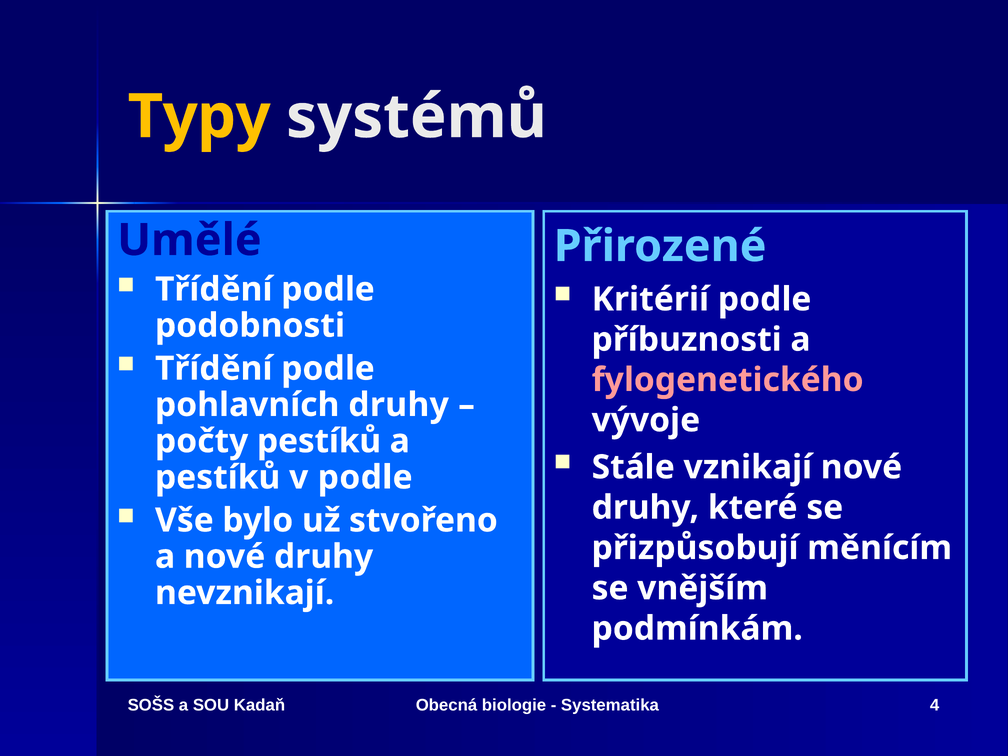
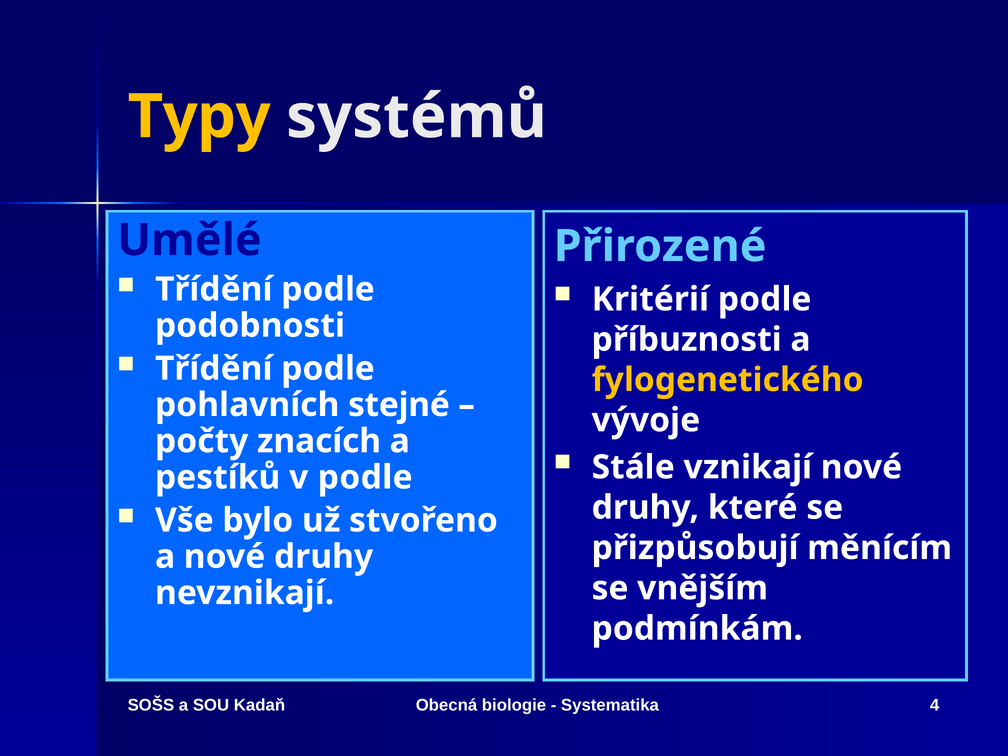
fylogenetického colour: pink -> yellow
pohlavních druhy: druhy -> stejné
počty pestíků: pestíků -> znacích
